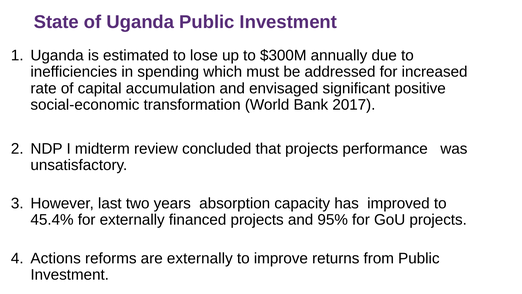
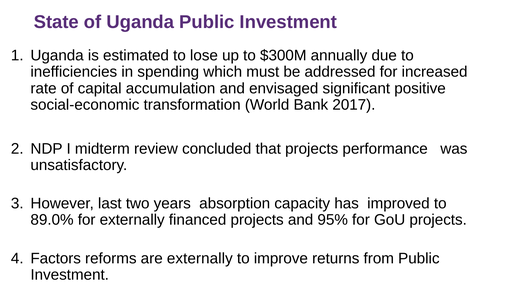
45.4%: 45.4% -> 89.0%
Actions: Actions -> Factors
